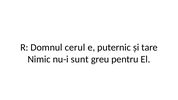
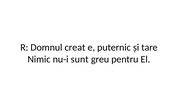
cerul: cerul -> creat
